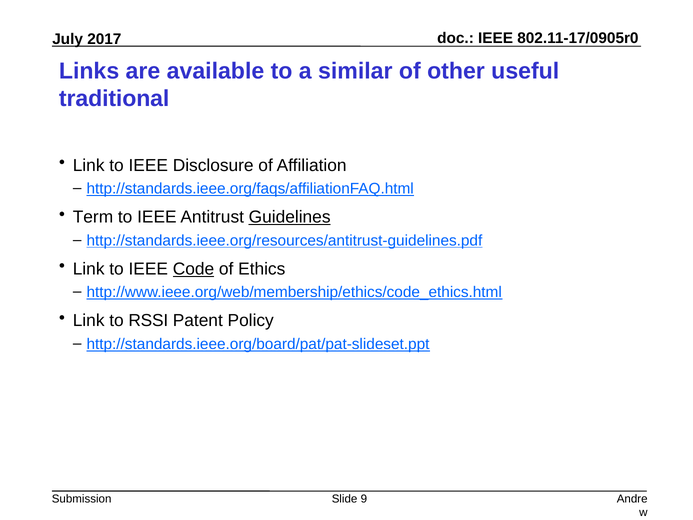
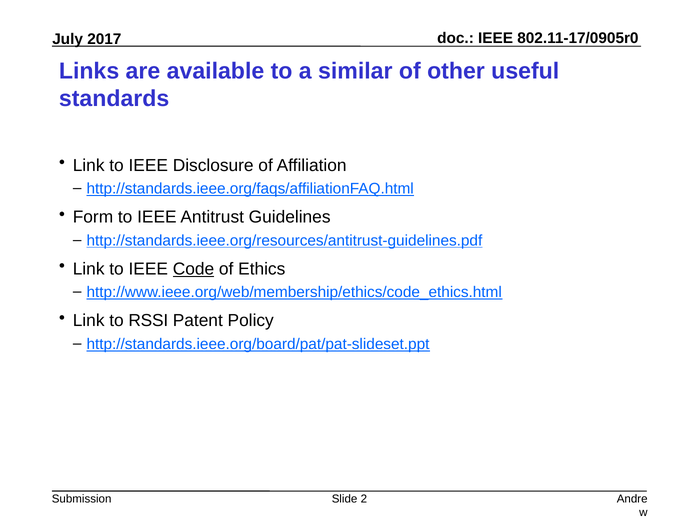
traditional: traditional -> standards
Term: Term -> Form
Guidelines underline: present -> none
9: 9 -> 2
